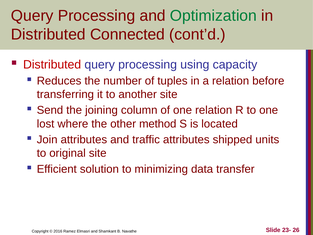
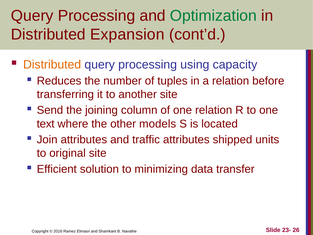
Connected: Connected -> Expansion
Distributed at (52, 64) colour: red -> orange
lost: lost -> text
method: method -> models
